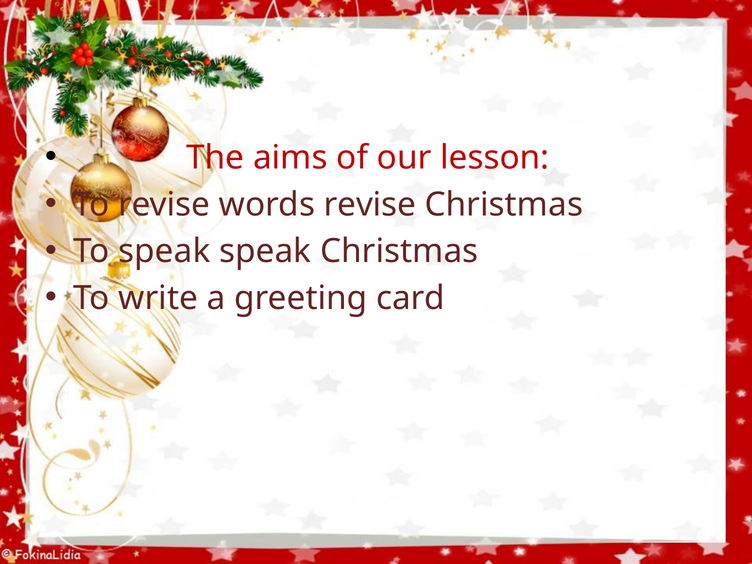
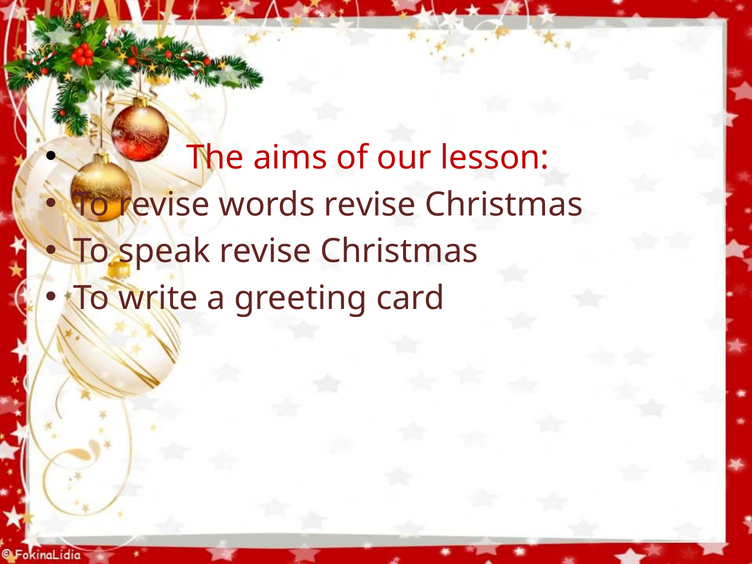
speak speak: speak -> revise
